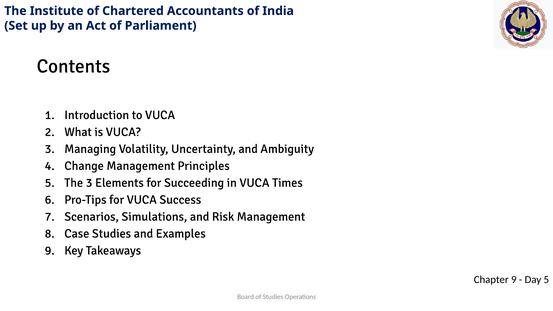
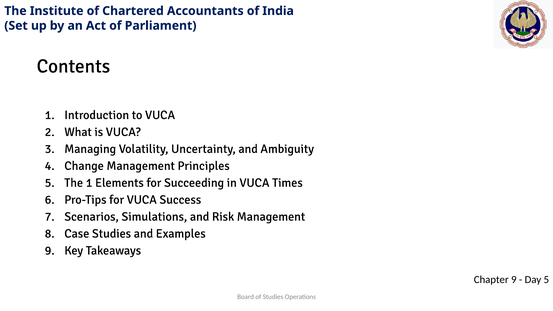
The 3: 3 -> 1
